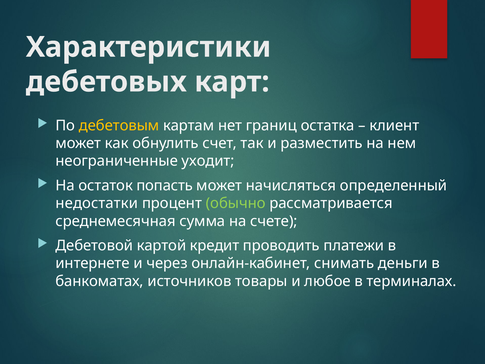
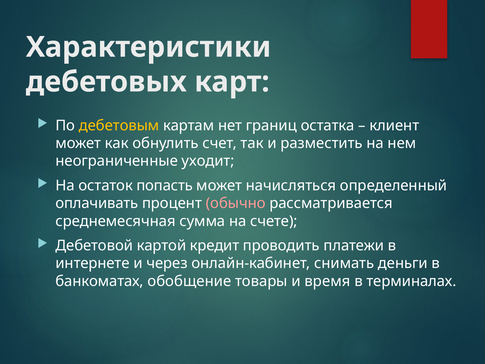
недостатки: недостатки -> оплачивать
обычно colour: light green -> pink
источников: источников -> обобщение
любое: любое -> время
